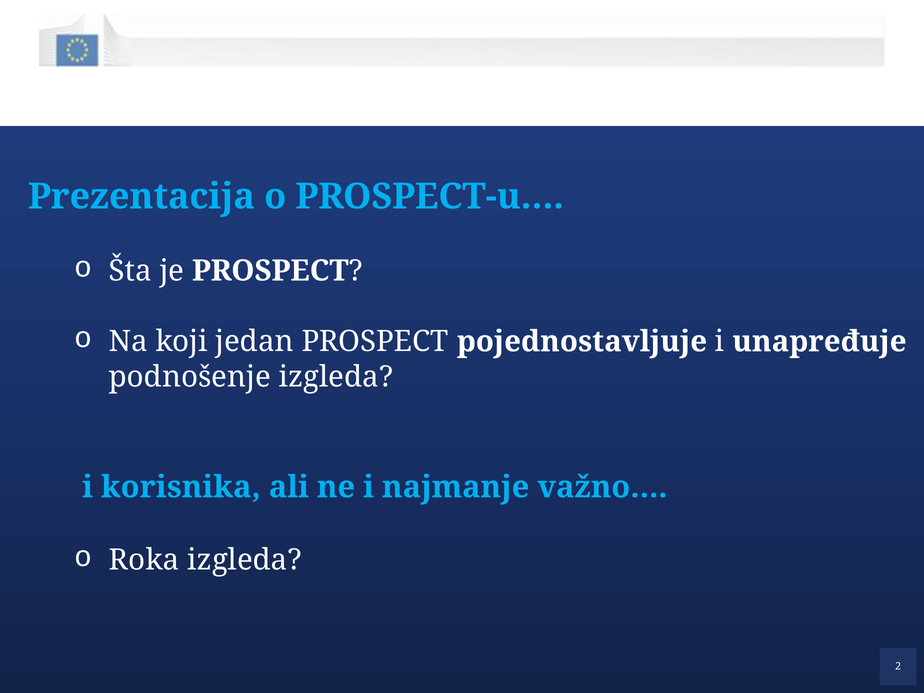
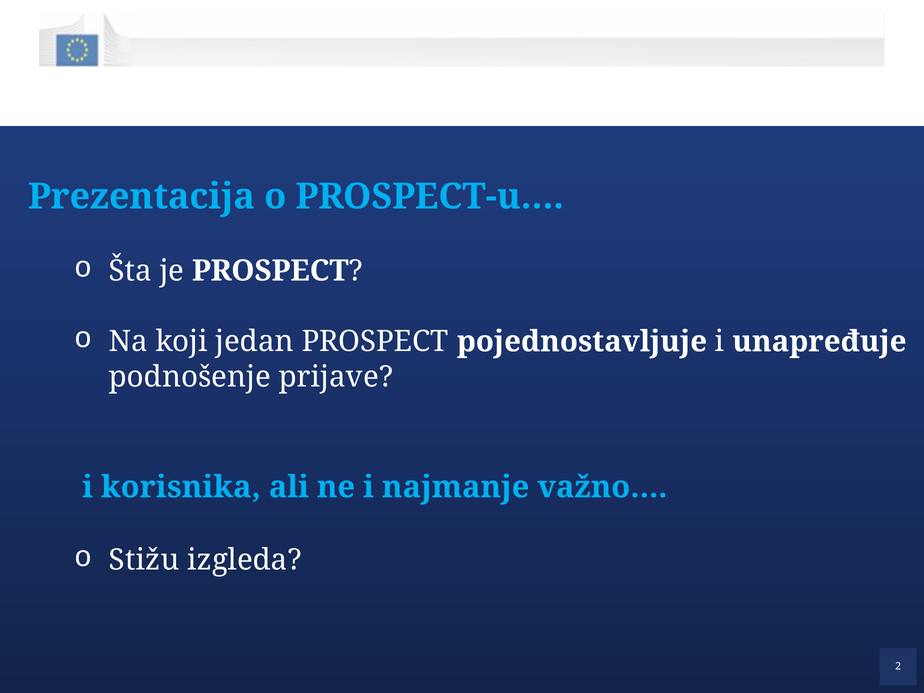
podnošenje izgleda: izgleda -> prijave
Roka: Roka -> Stižu
